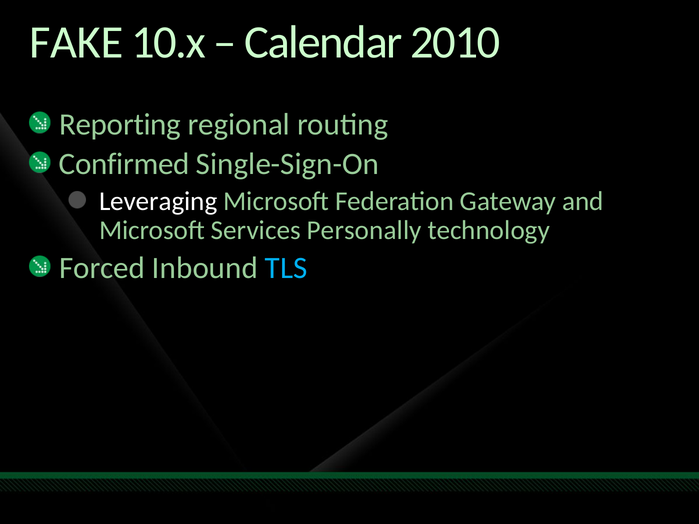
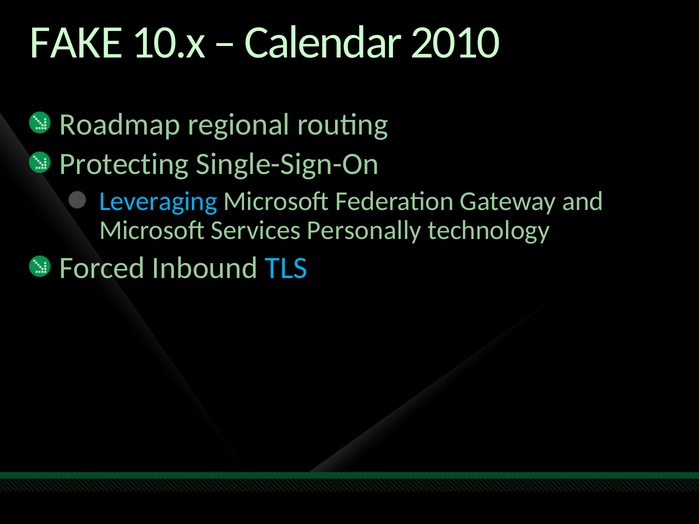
Reporting: Reporting -> Roadmap
Confirmed: Confirmed -> Protecting
Leveraging colour: white -> light blue
